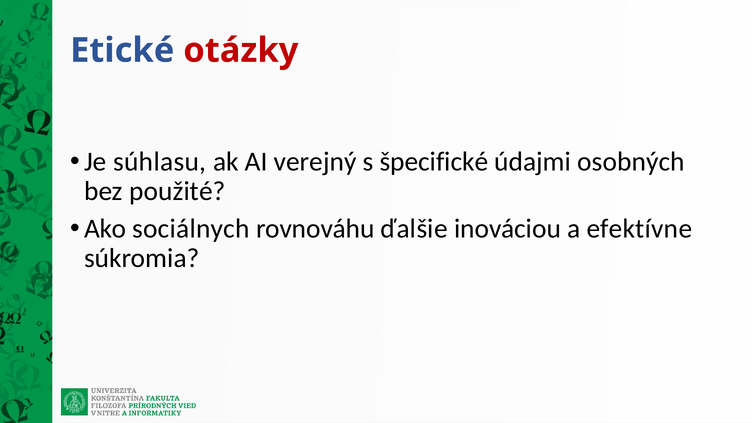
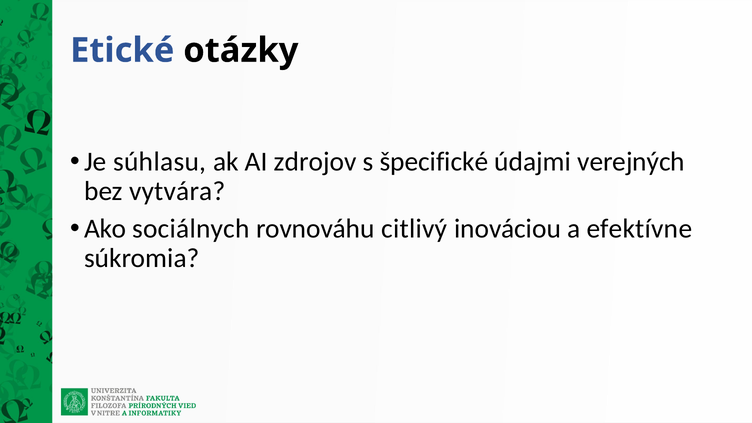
otázky colour: red -> black
verejný: verejný -> zdrojov
osobných: osobných -> verejných
použité: použité -> vytvára
ďalšie: ďalšie -> citlivý
